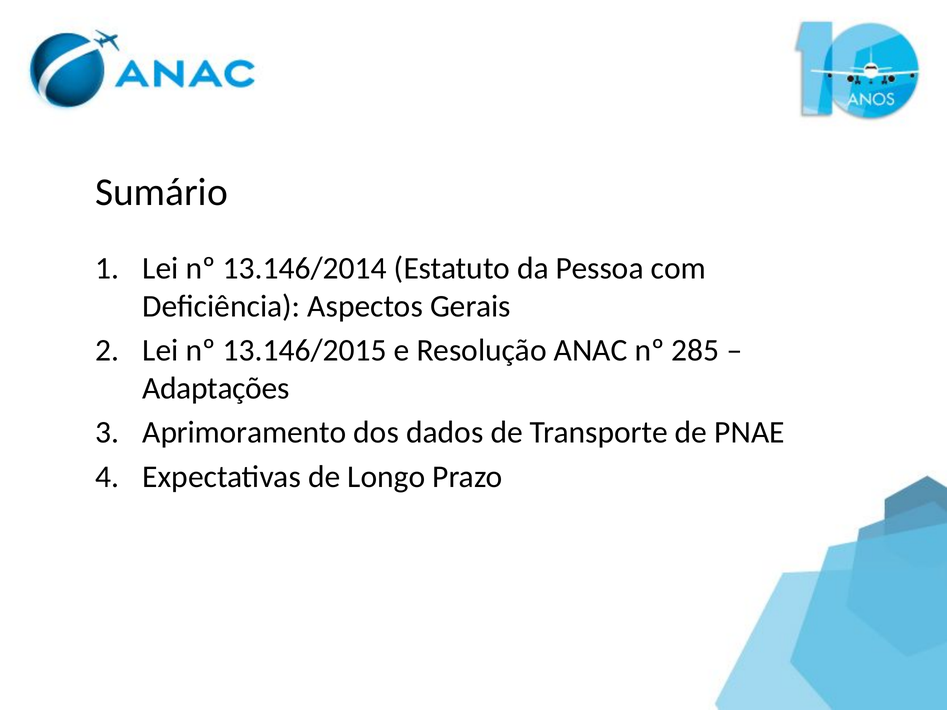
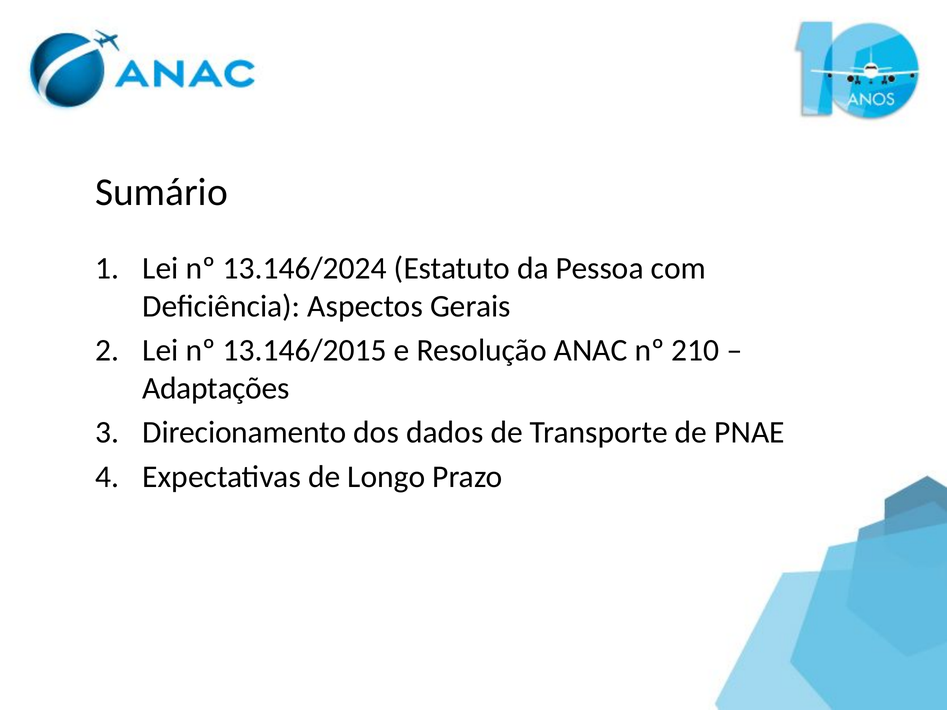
13.146/2014: 13.146/2014 -> 13.146/2024
285: 285 -> 210
Aprimoramento: Aprimoramento -> Direcionamento
